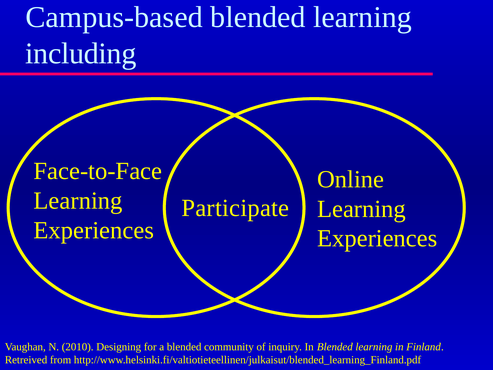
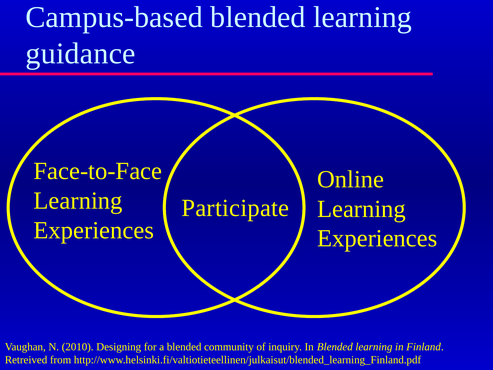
including: including -> guidance
